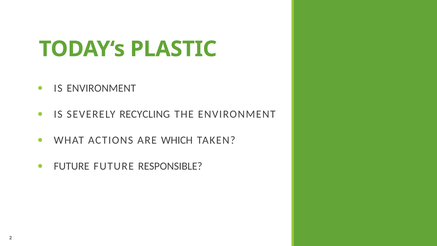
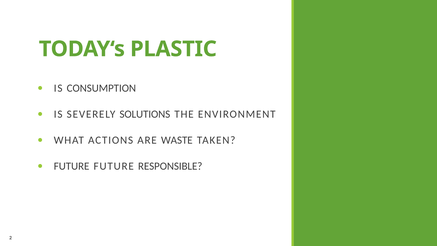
IS ENVIRONMENT: ENVIRONMENT -> CONSUMPTION
RECYCLING: RECYCLING -> SOLUTIONS
WHICH: WHICH -> WASTE
